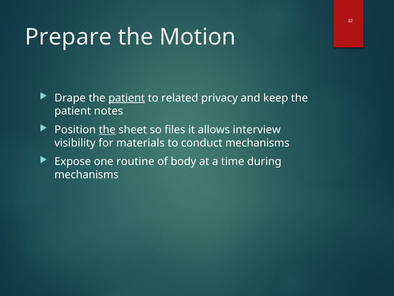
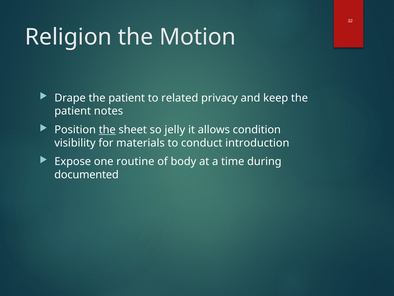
Prepare: Prepare -> Religion
patient at (127, 98) underline: present -> none
files: files -> jelly
interview: interview -> condition
conduct mechanisms: mechanisms -> introduction
mechanisms at (86, 174): mechanisms -> documented
